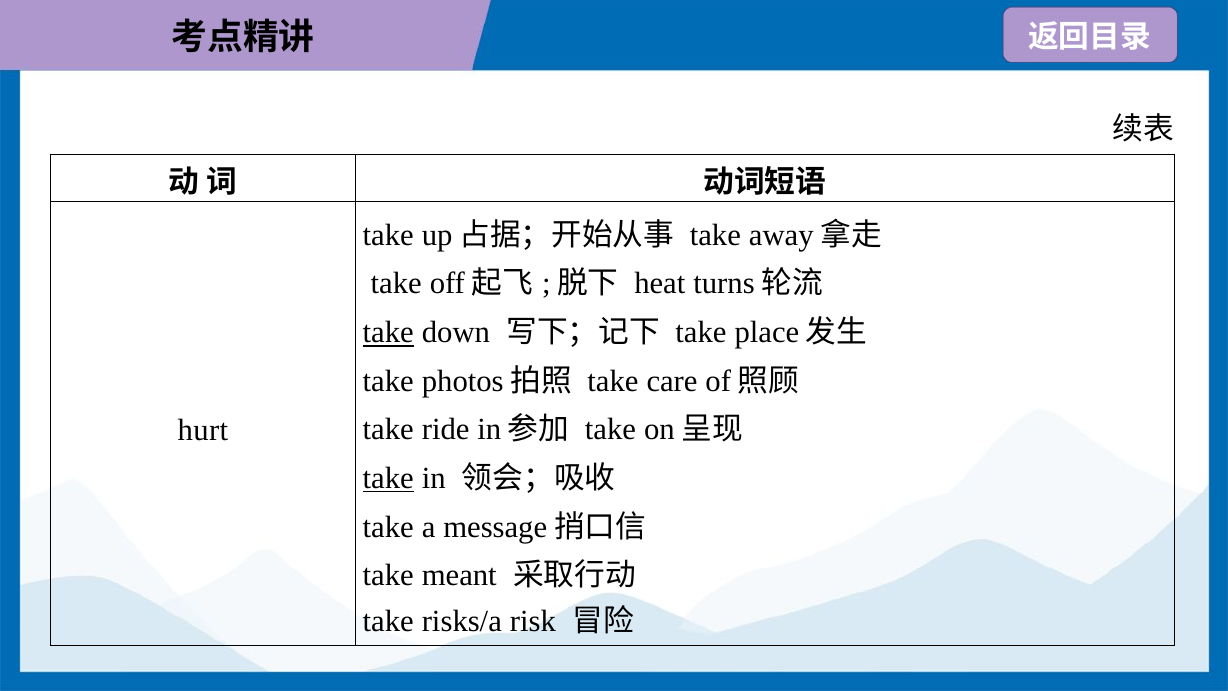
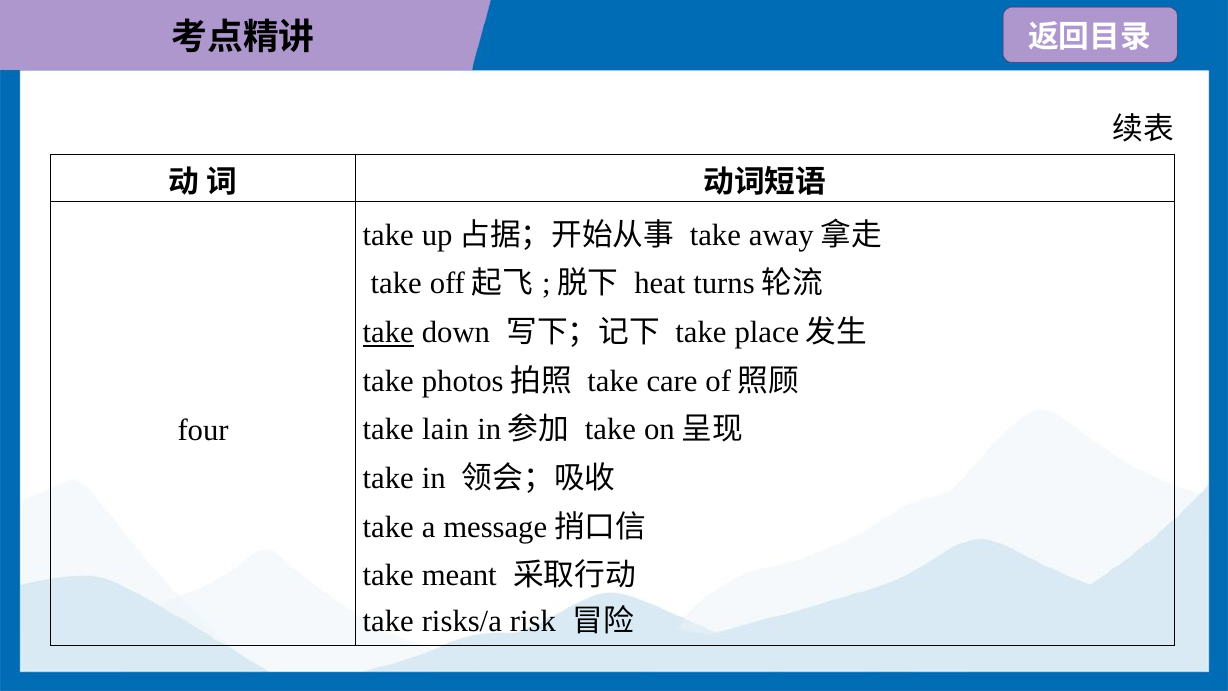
ride: ride -> lain
hurt: hurt -> four
take at (388, 478) underline: present -> none
